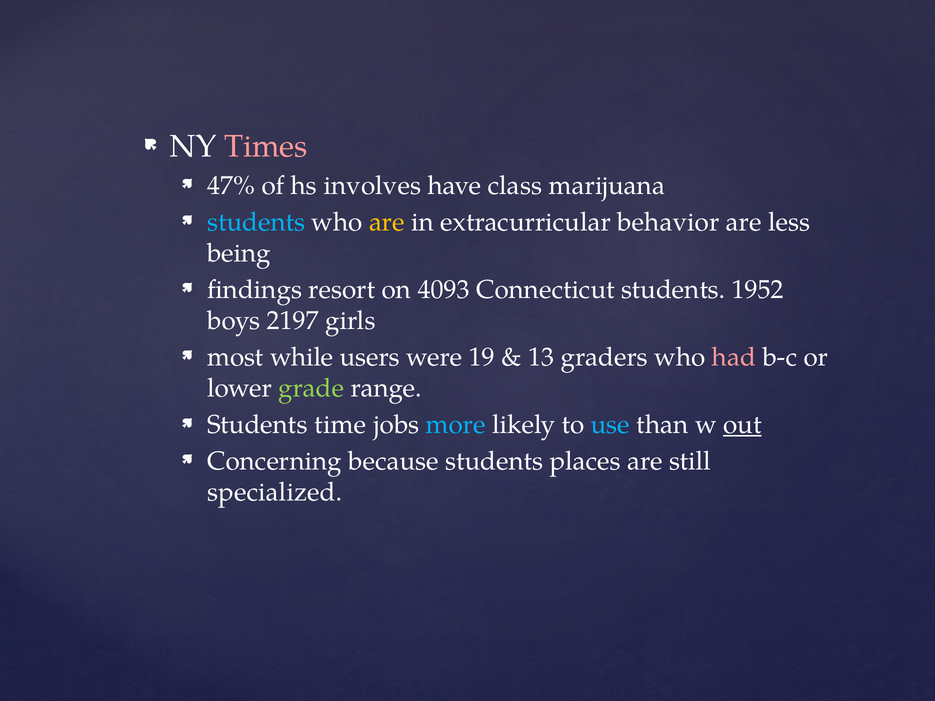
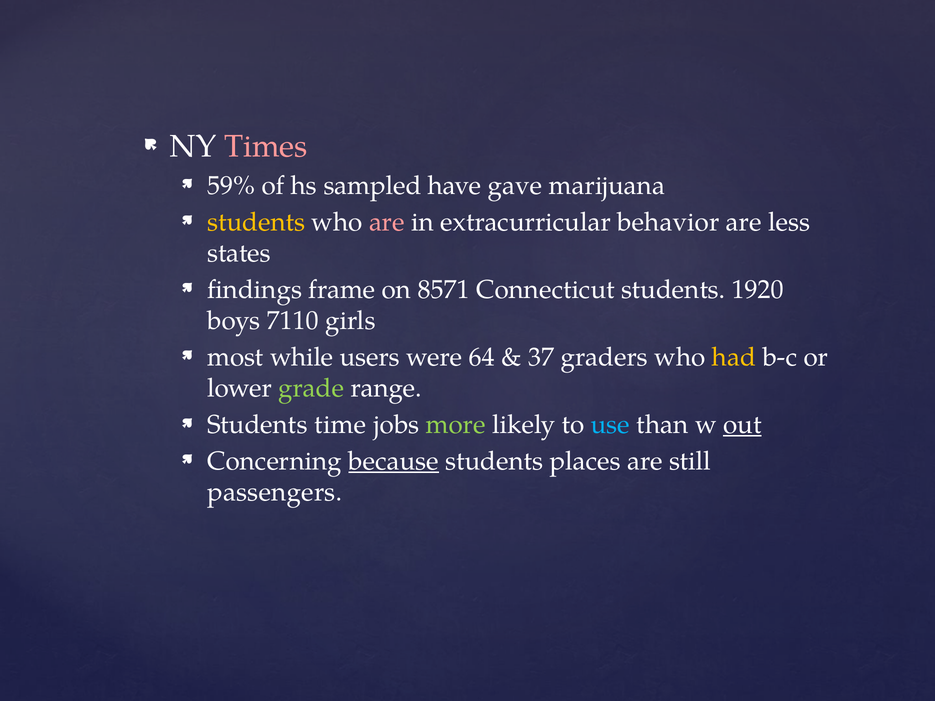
47%: 47% -> 59%
involves: involves -> sampled
class: class -> gave
students at (256, 222) colour: light blue -> yellow
are at (387, 222) colour: yellow -> pink
being: being -> states
resort: resort -> frame
4093: 4093 -> 8571
1952: 1952 -> 1920
2197: 2197 -> 7110
19: 19 -> 64
13: 13 -> 37
had colour: pink -> yellow
more colour: light blue -> light green
because underline: none -> present
specialized: specialized -> passengers
